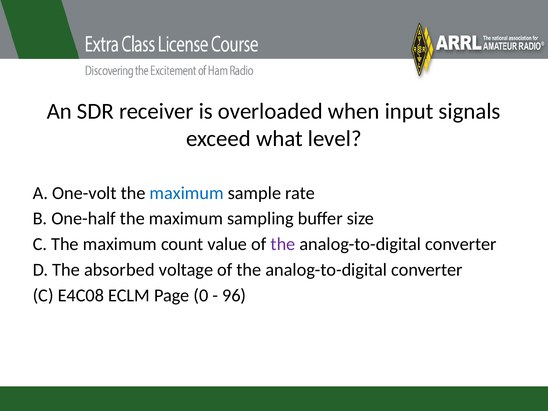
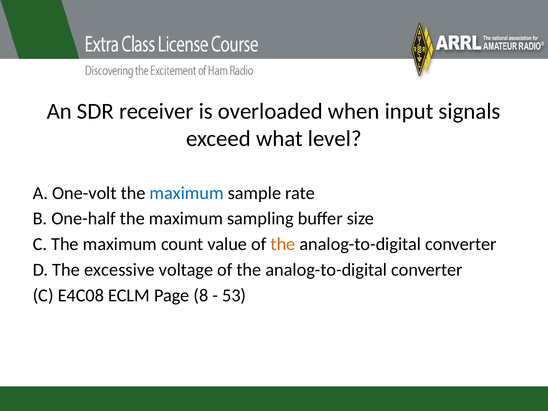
the at (283, 244) colour: purple -> orange
absorbed: absorbed -> excessive
0: 0 -> 8
96: 96 -> 53
